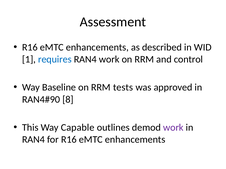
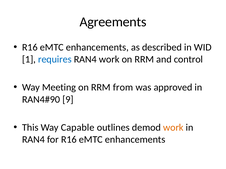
Assessment: Assessment -> Agreements
Baseline: Baseline -> Meeting
tests: tests -> from
8: 8 -> 9
work at (173, 128) colour: purple -> orange
